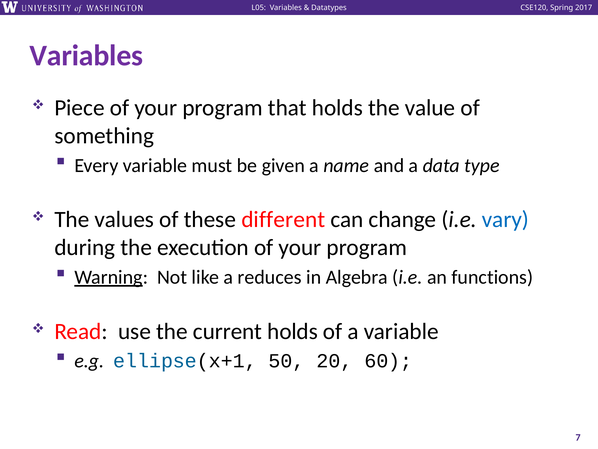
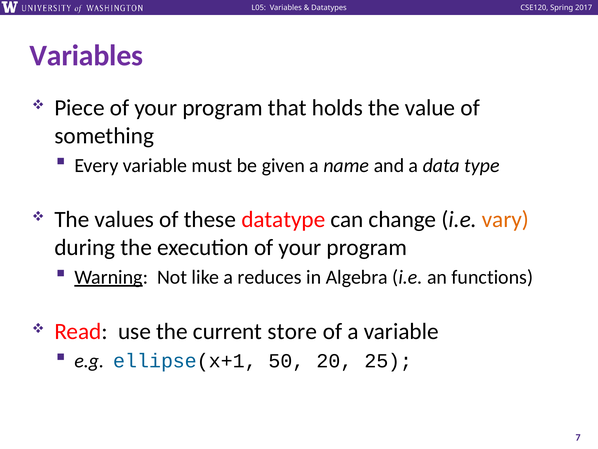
different: different -> datatype
vary colour: blue -> orange
current holds: holds -> store
60: 60 -> 25
